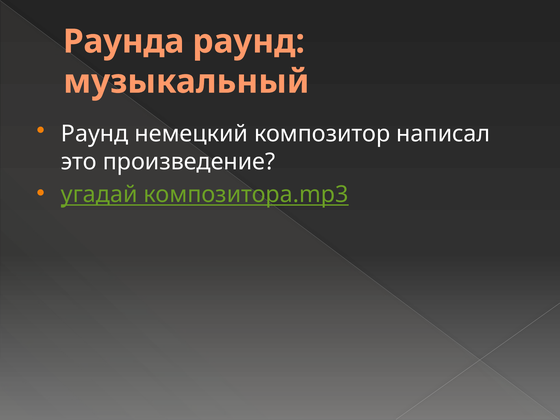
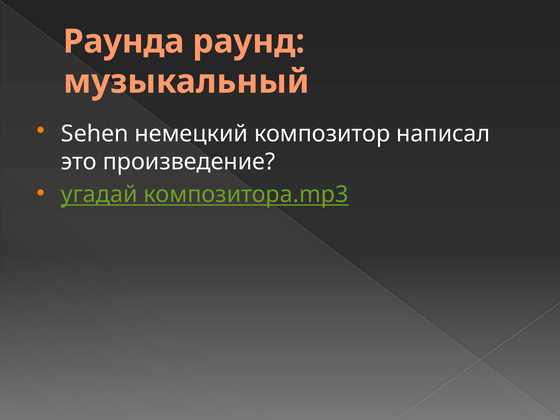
Раунд at (95, 134): Раунд -> Sehen
